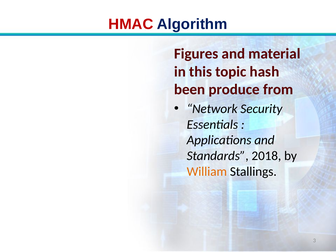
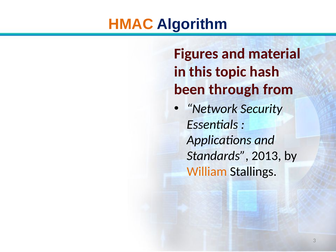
HMAC colour: red -> orange
produce: produce -> through
2018: 2018 -> 2013
